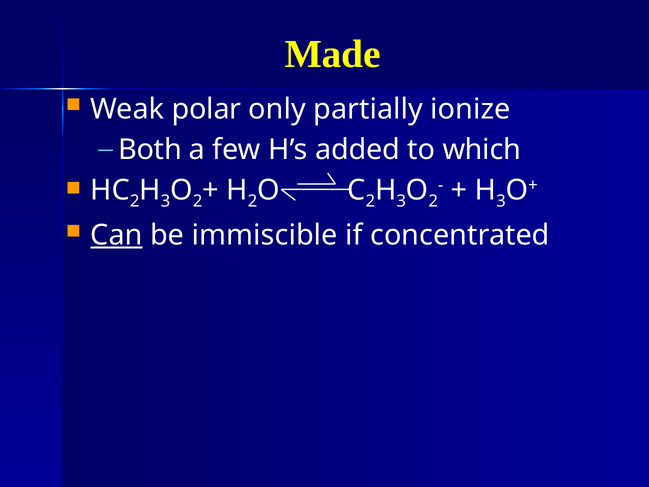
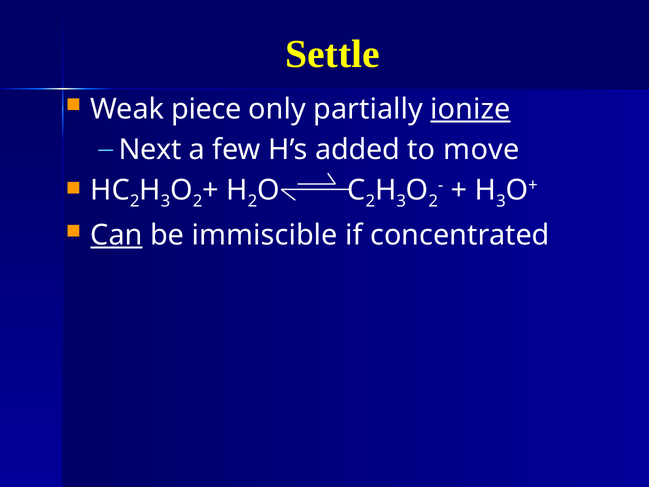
Made: Made -> Settle
polar: polar -> piece
ionize underline: none -> present
Both: Both -> Next
which: which -> move
